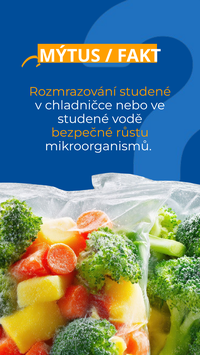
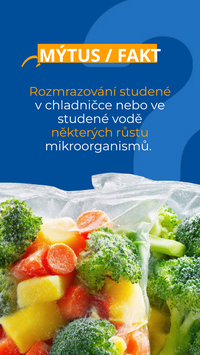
bezpečné: bezpečné -> některých
